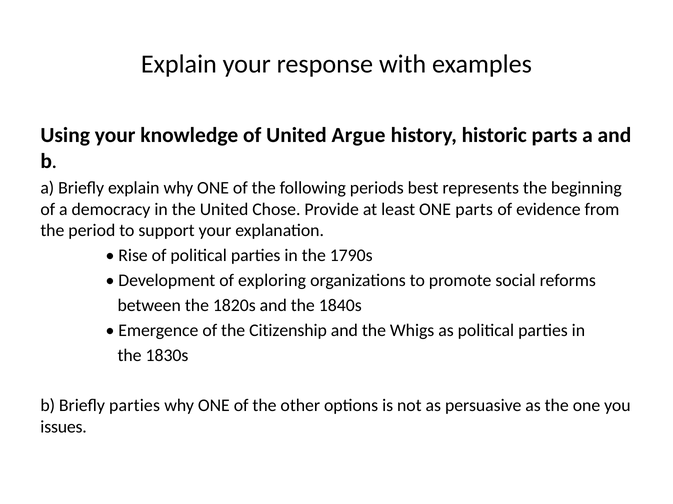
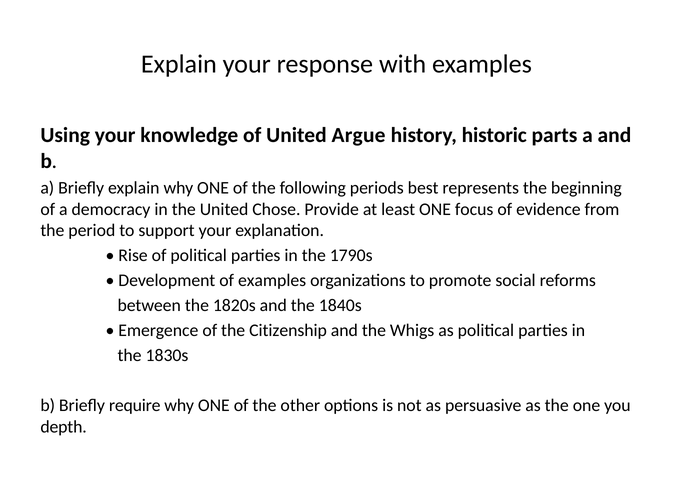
ONE parts: parts -> focus
of exploring: exploring -> examples
Briefly parties: parties -> require
issues: issues -> depth
